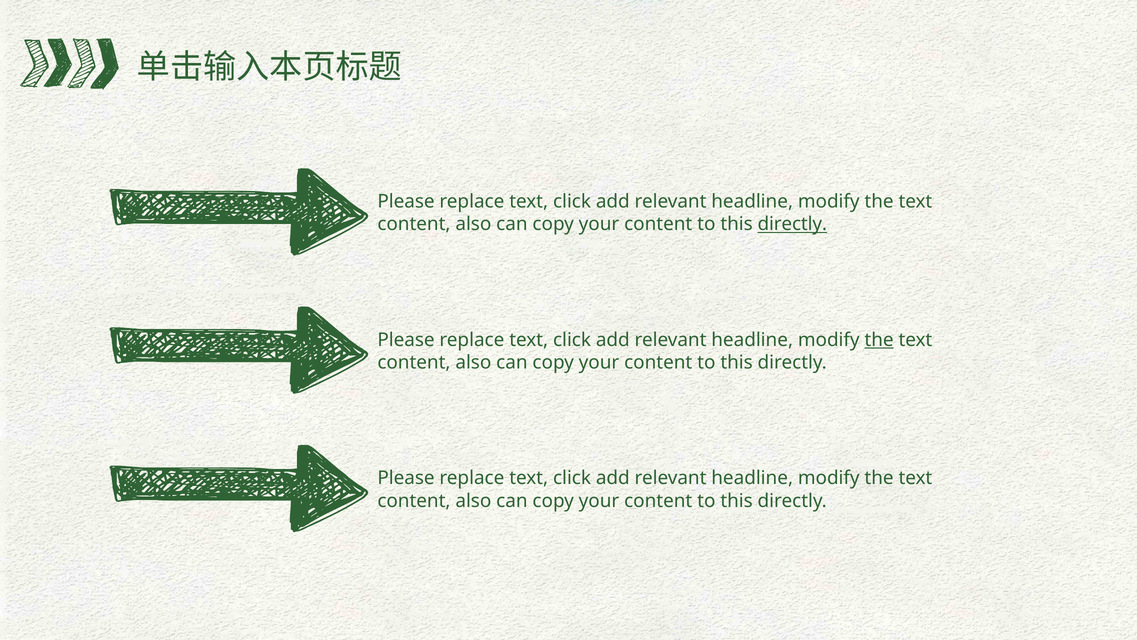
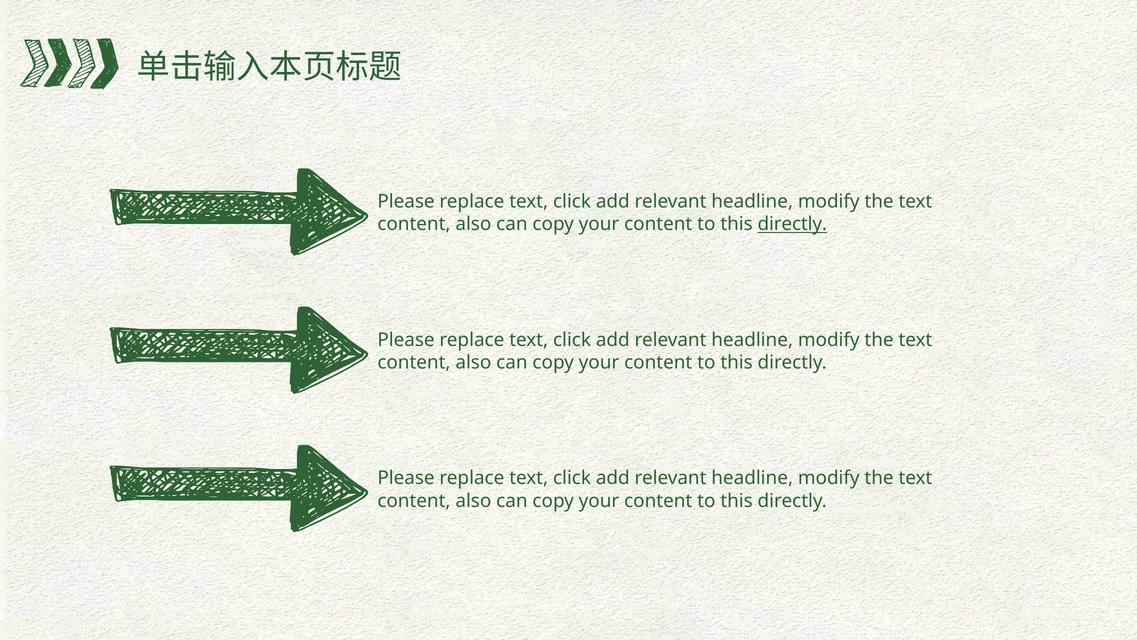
the at (879, 340) underline: present -> none
